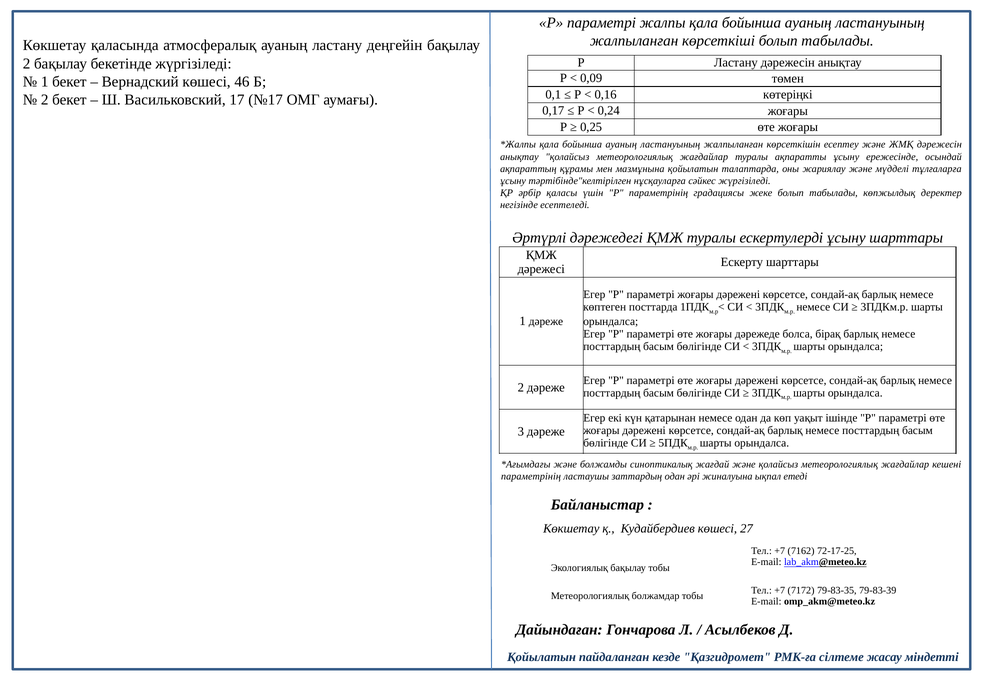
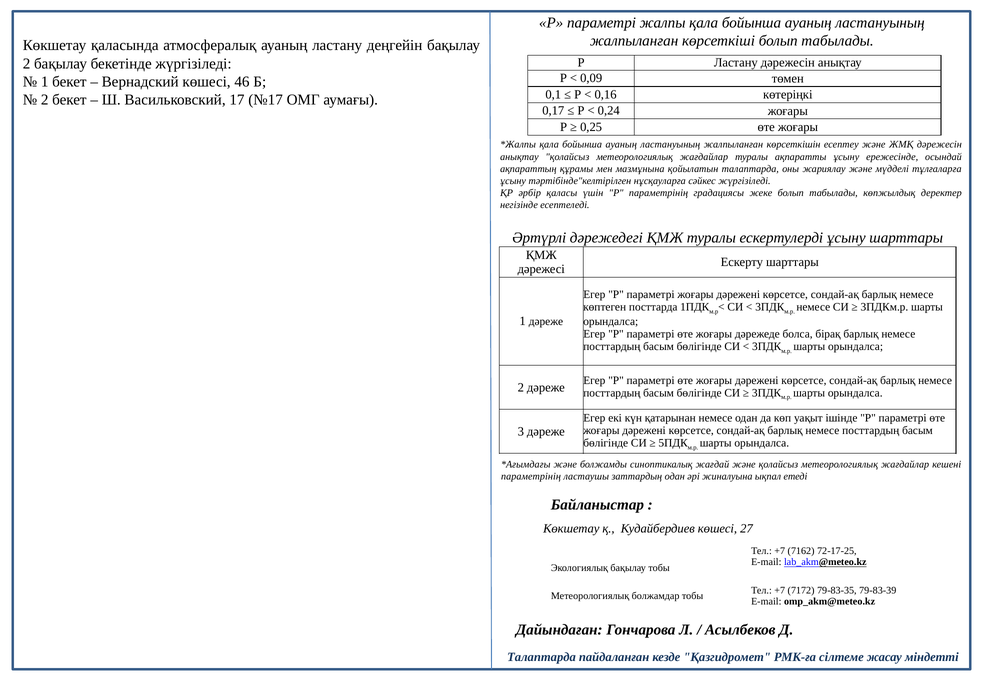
Қойылатын at (542, 657): Қойылатын -> Талаптарда
